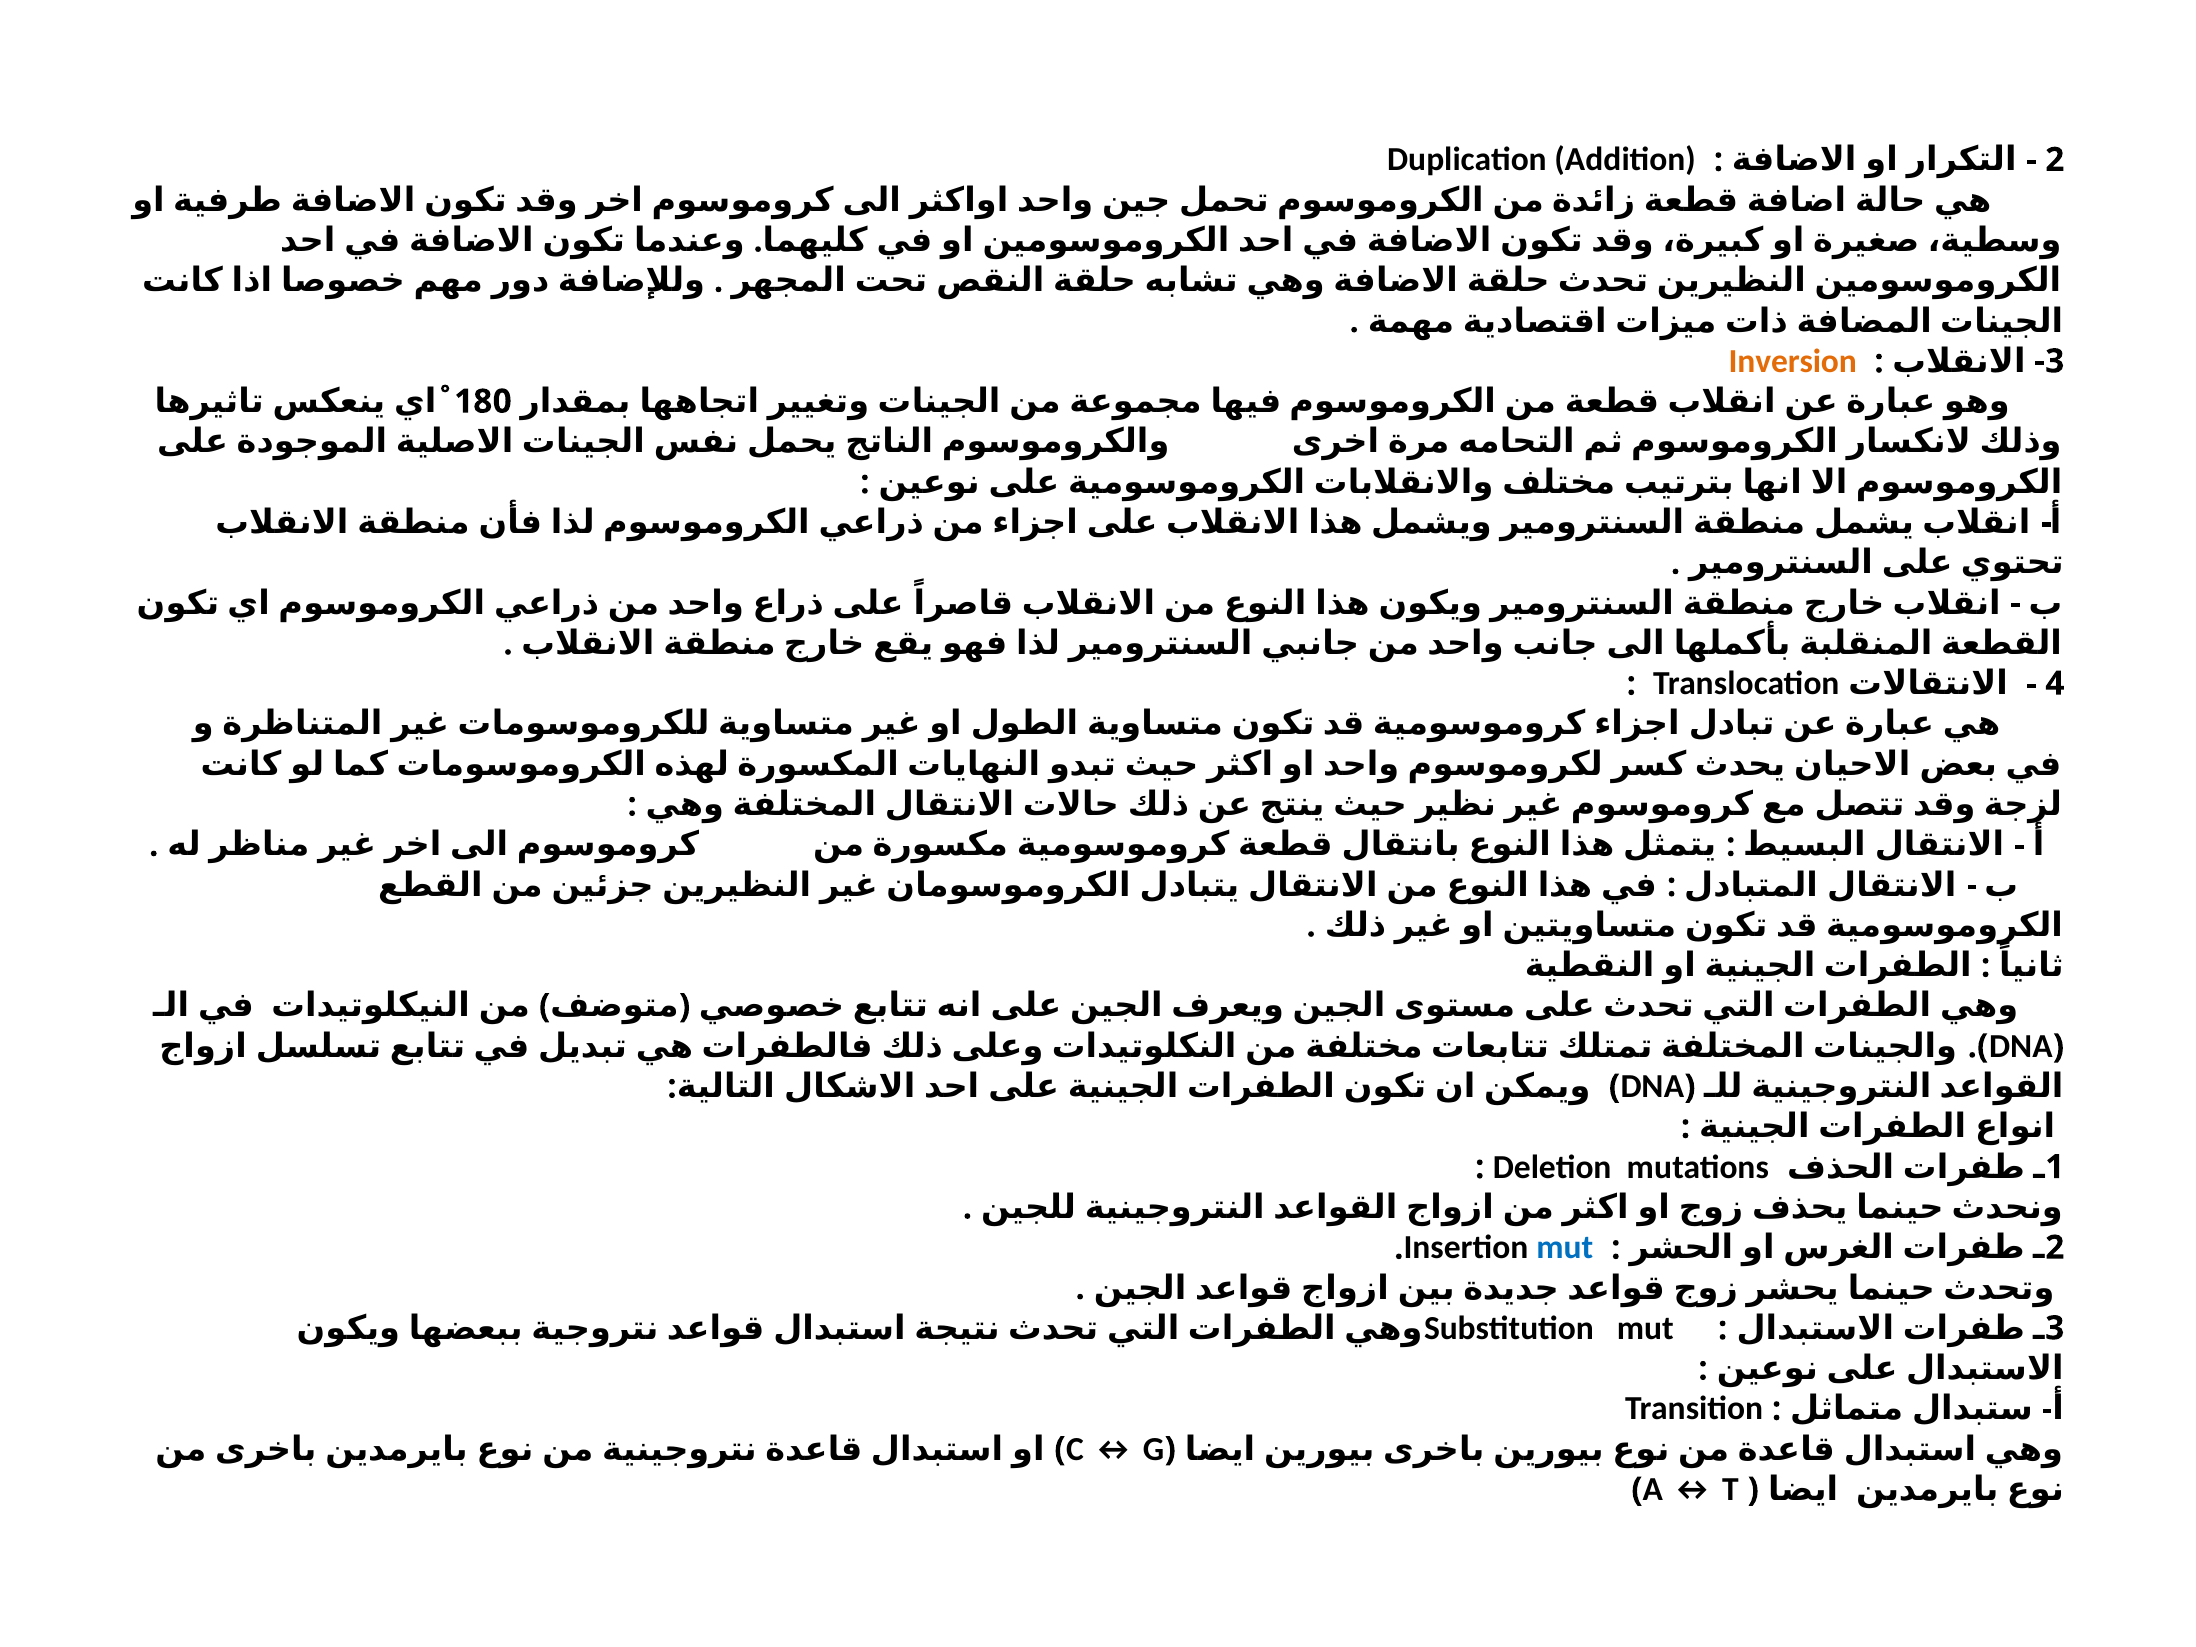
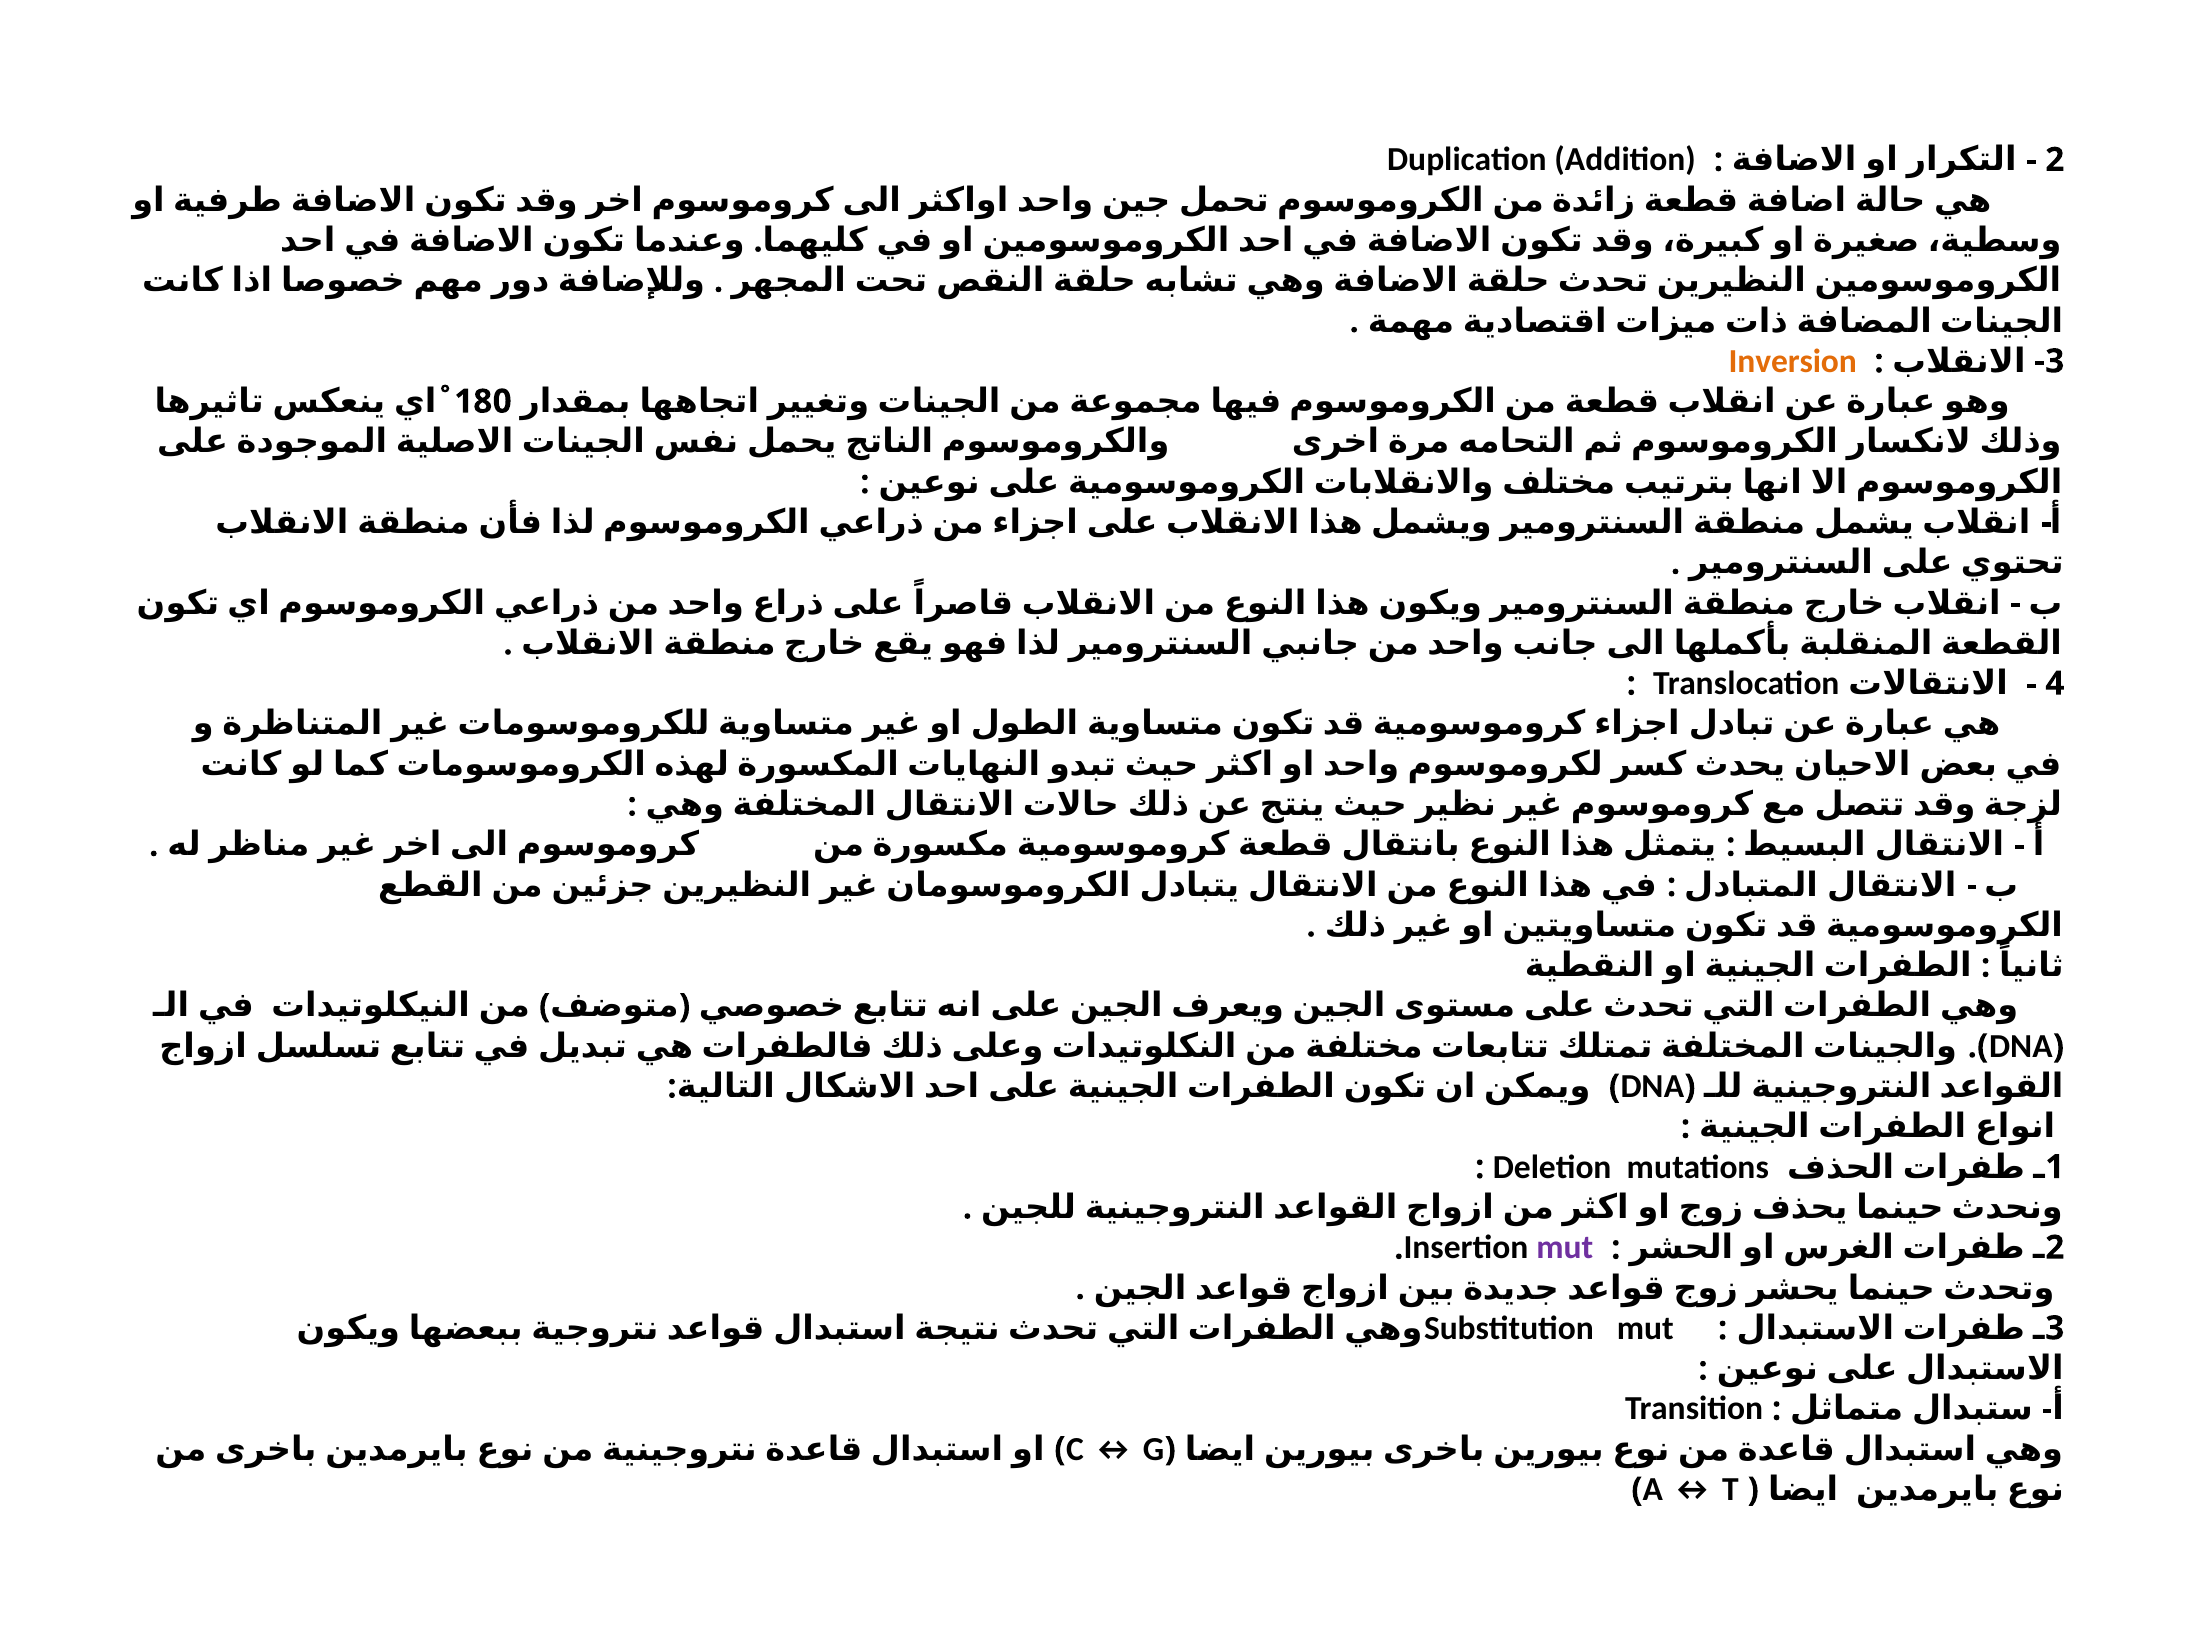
mut at (1565, 1248) colour: blue -> purple
